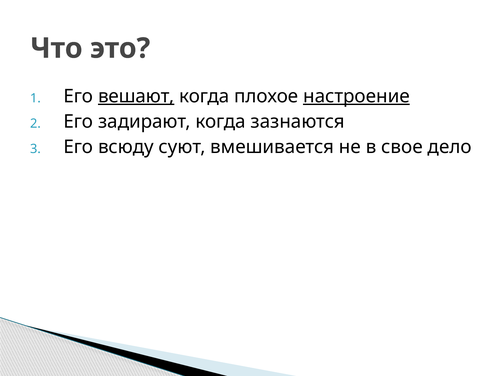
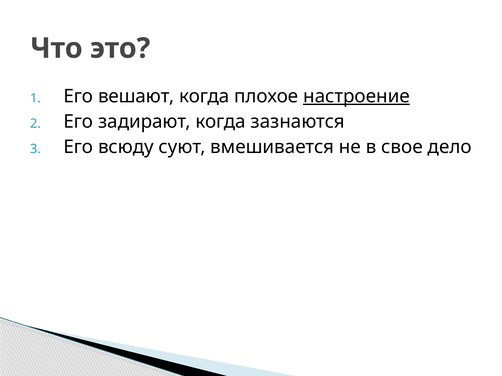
вешают underline: present -> none
